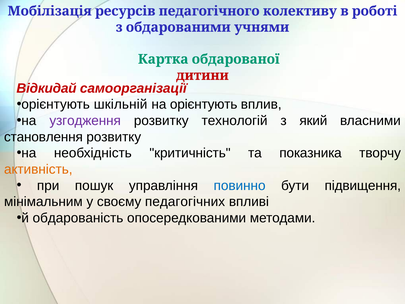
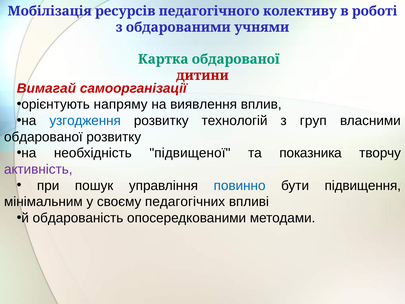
Відкидай: Відкидай -> Вимагай
шкільній: шкільній -> напряму
на орієнтують: орієнтують -> виявлення
узгодження colour: purple -> blue
який: який -> груп
становлення: становлення -> обдарованої
критичність: критичність -> підвищеної
активність colour: orange -> purple
